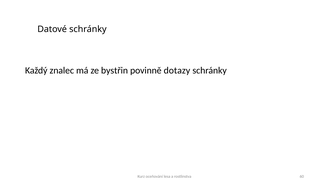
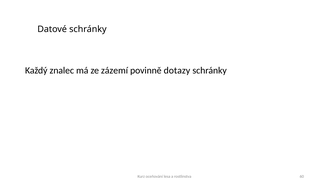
bystřin: bystřin -> zázemí
